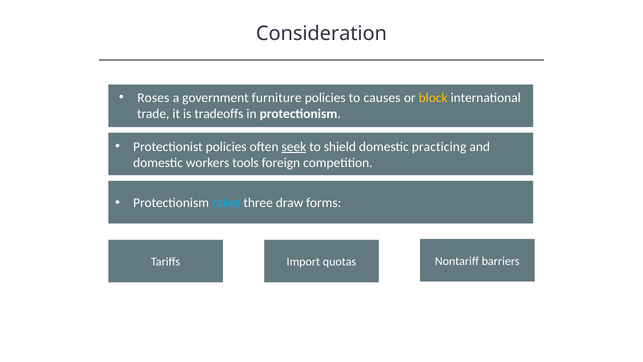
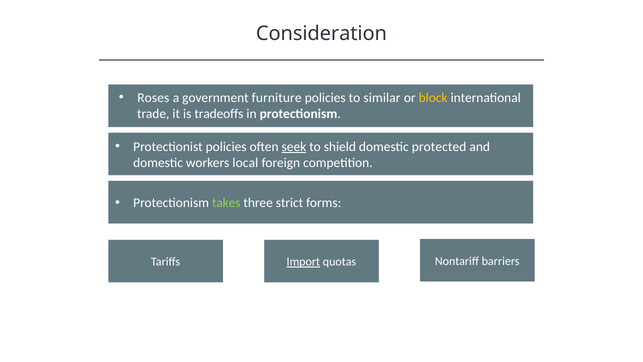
causes: causes -> similar
practicing: practicing -> protected
tools: tools -> local
takes colour: light blue -> light green
draw: draw -> strict
Import underline: none -> present
